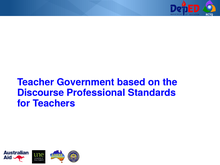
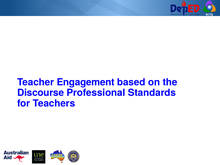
Government: Government -> Engagement
